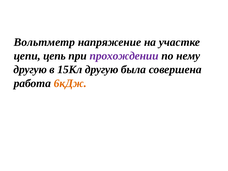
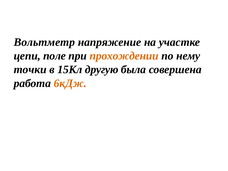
цепь: цепь -> поле
прохождении colour: purple -> orange
другую at (30, 70): другую -> точки
